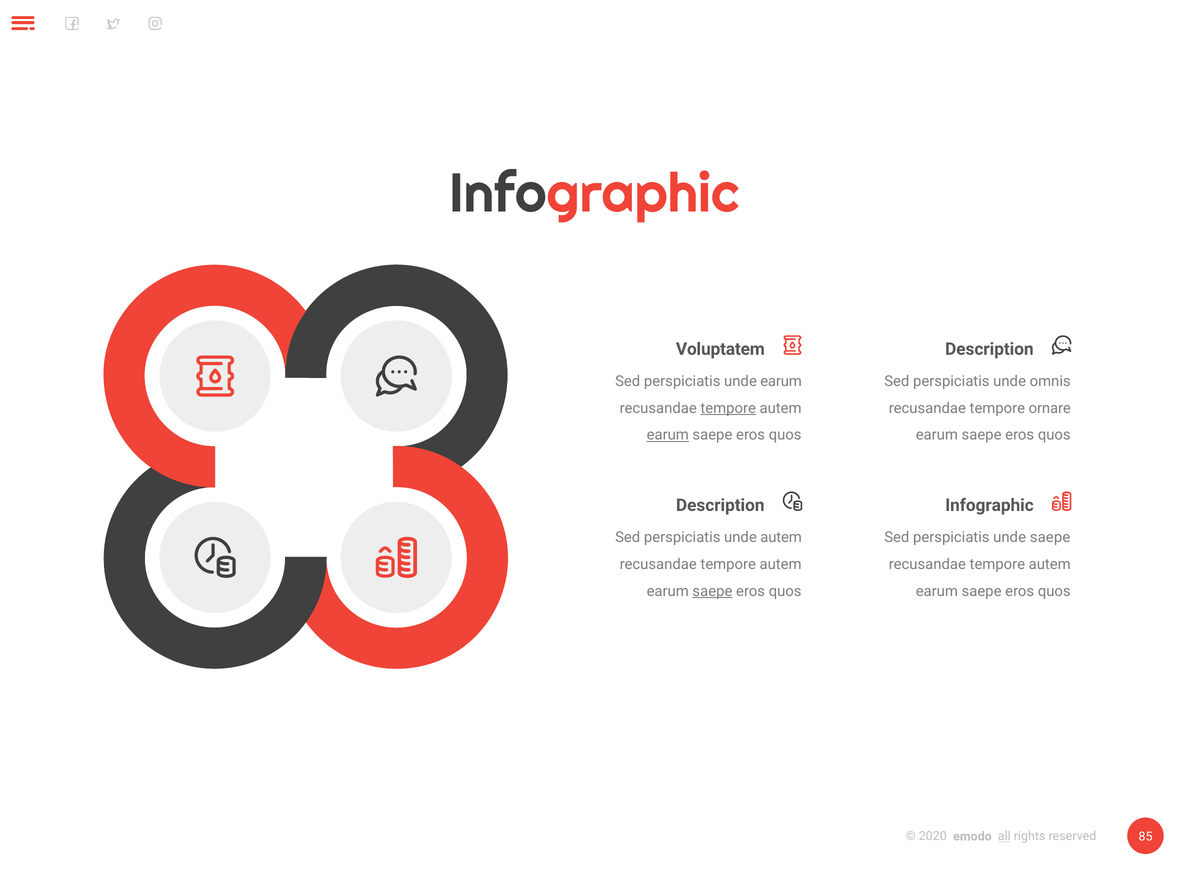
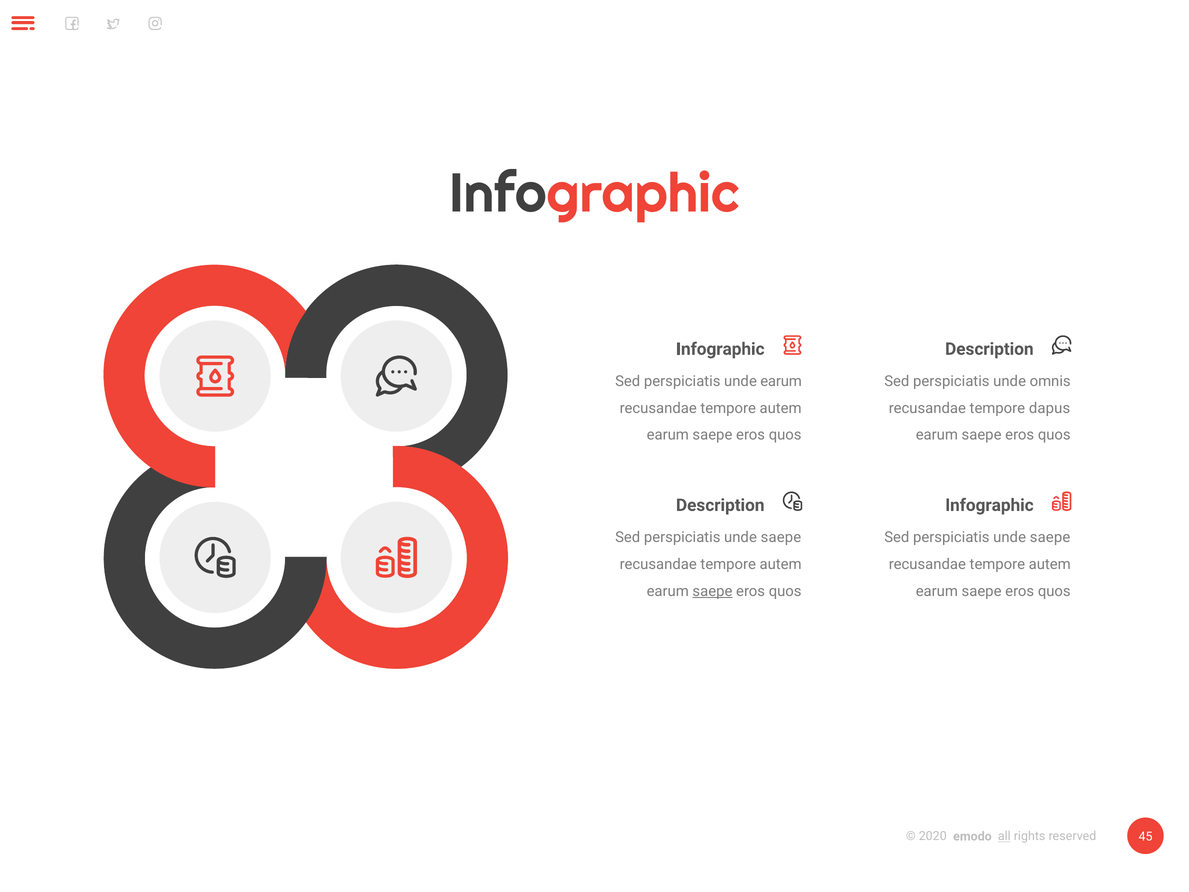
Voluptatem at (720, 349): Voluptatem -> Infographic
tempore at (728, 408) underline: present -> none
ornare: ornare -> dapus
earum at (668, 435) underline: present -> none
autem at (781, 537): autem -> saepe
85: 85 -> 45
